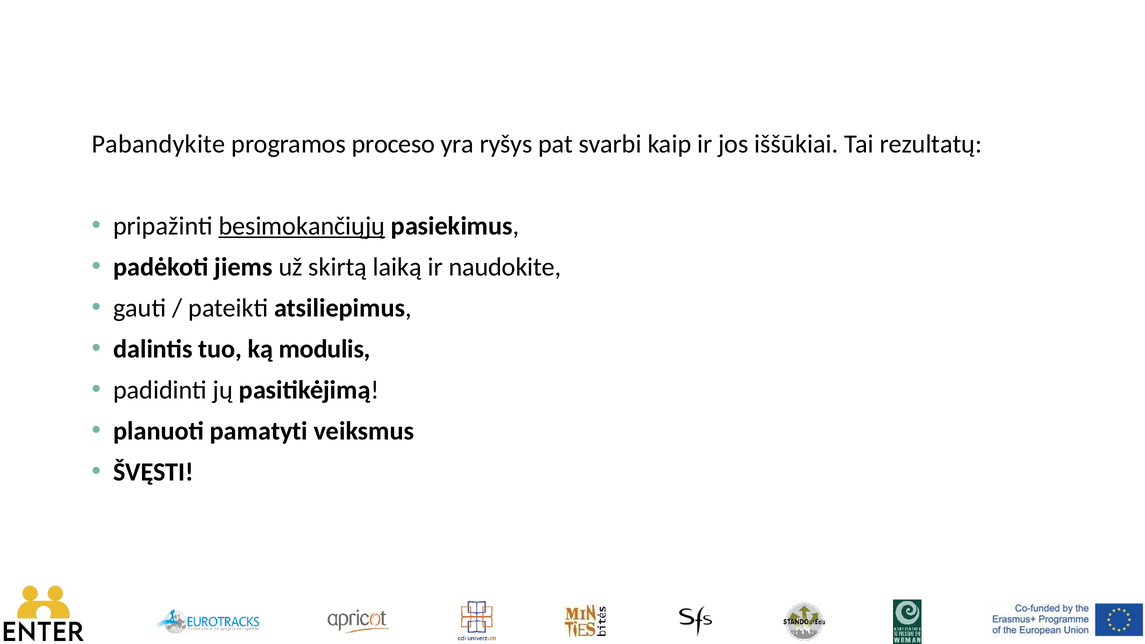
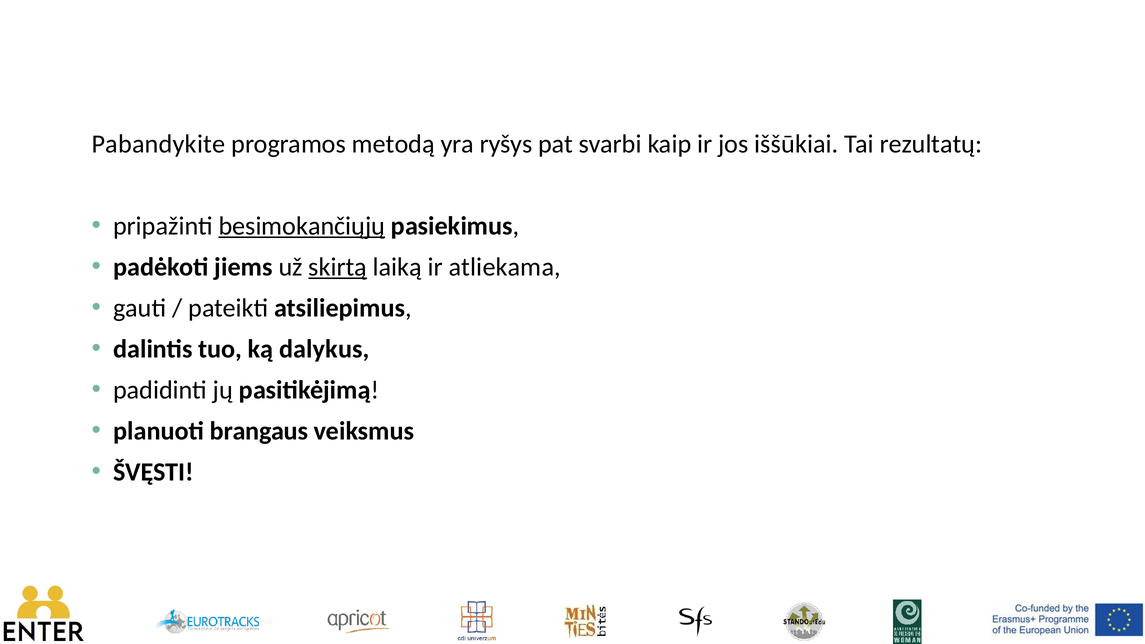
proceso: proceso -> metodą
skirtą underline: none -> present
naudokite: naudokite -> atliekama
modulis: modulis -> dalykus
pamatyti: pamatyti -> brangaus
